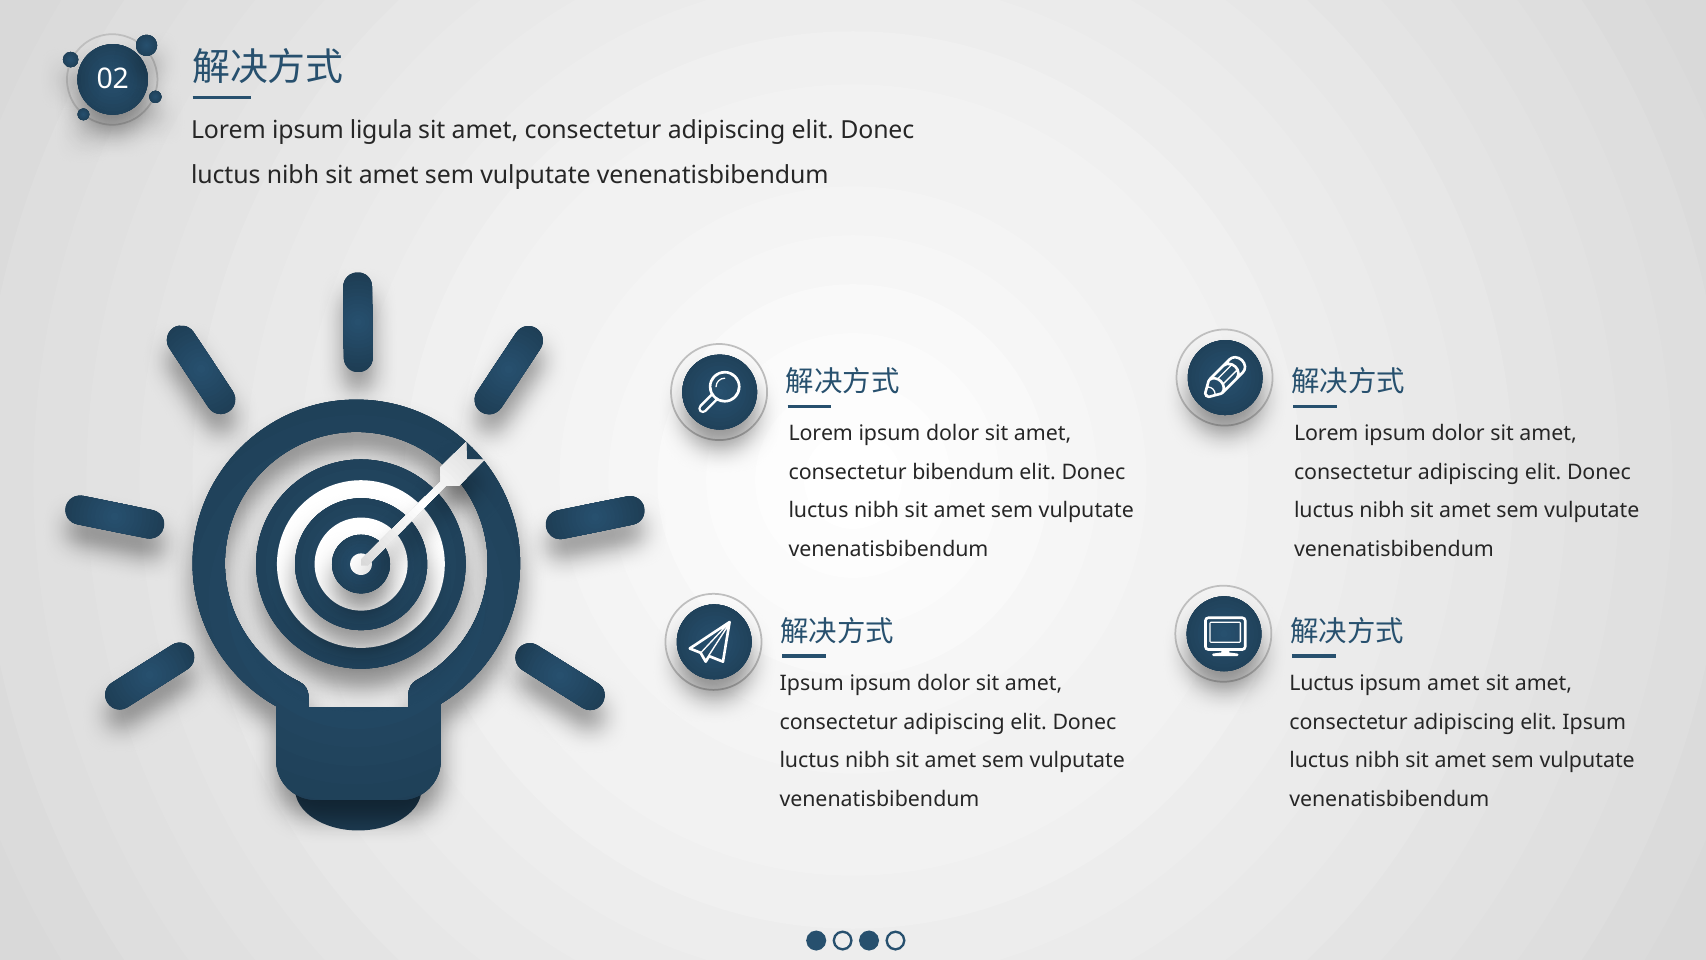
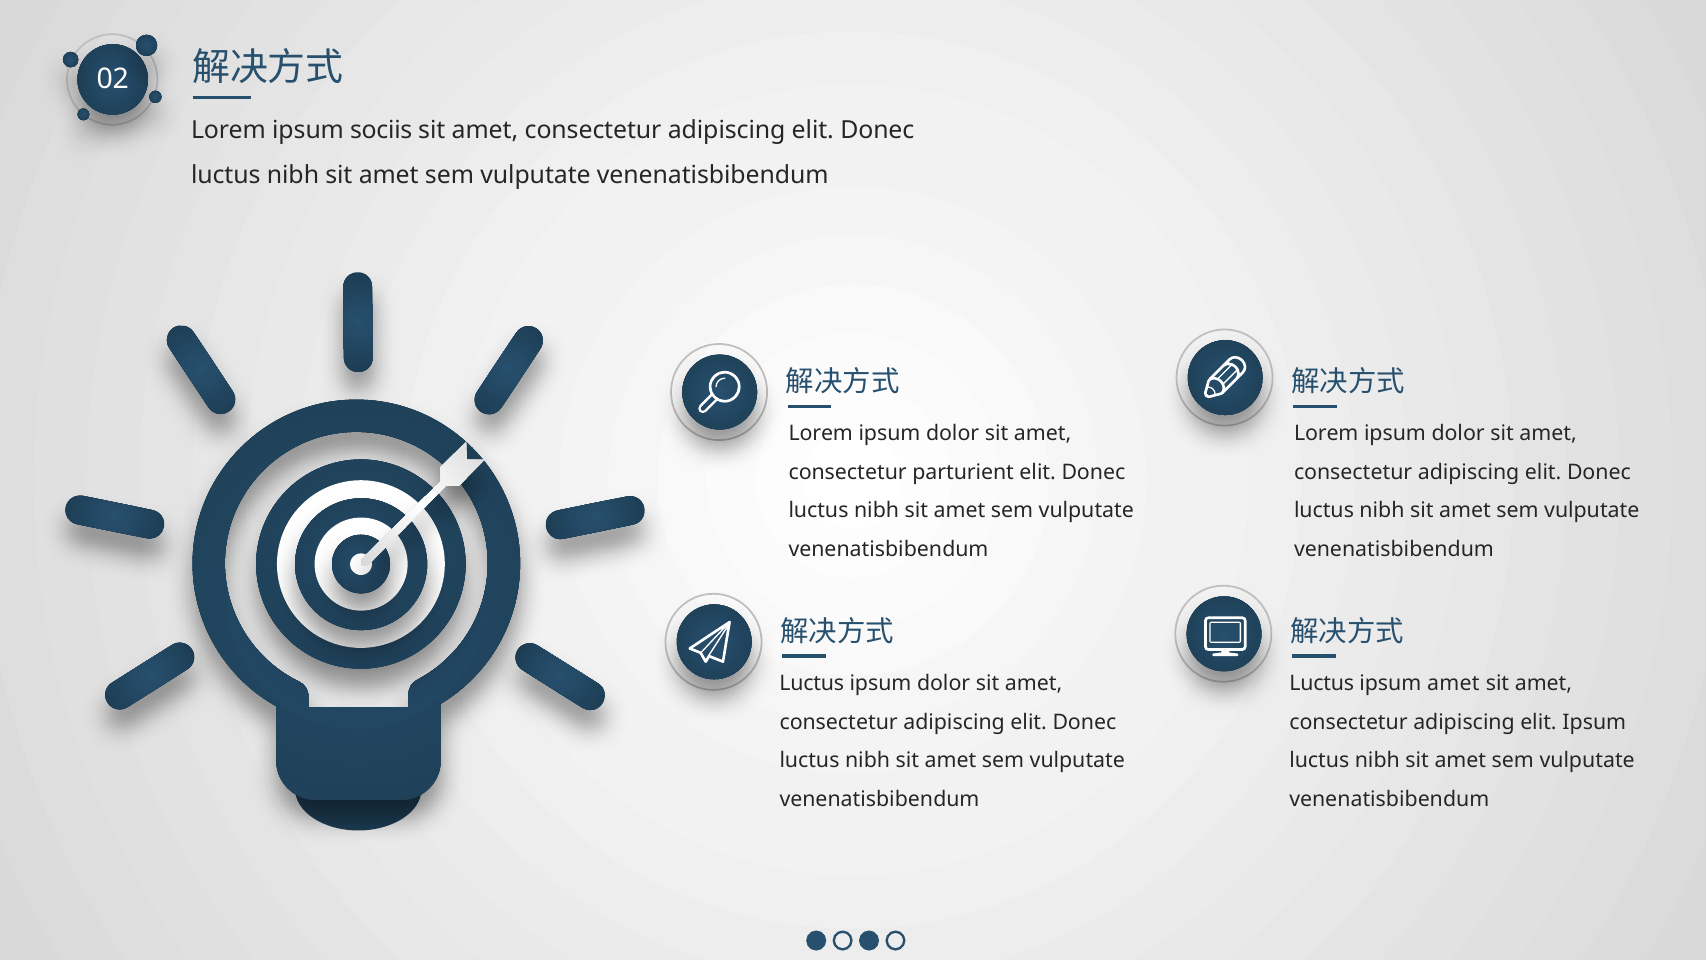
ligula: ligula -> sociis
bibendum: bibendum -> parturient
Ipsum at (812, 683): Ipsum -> Luctus
